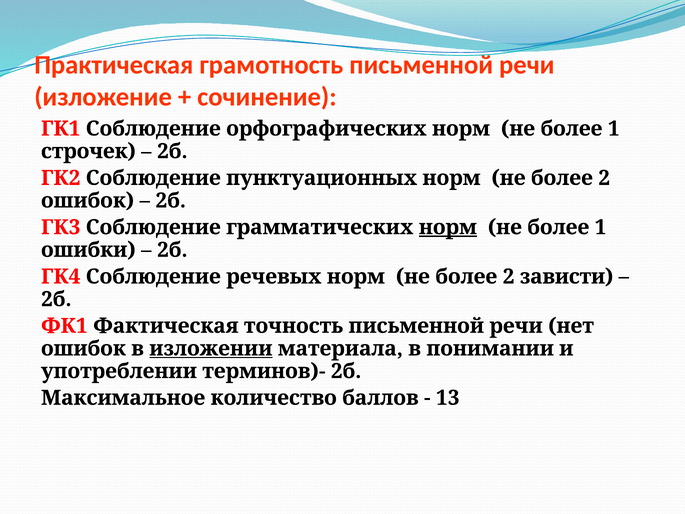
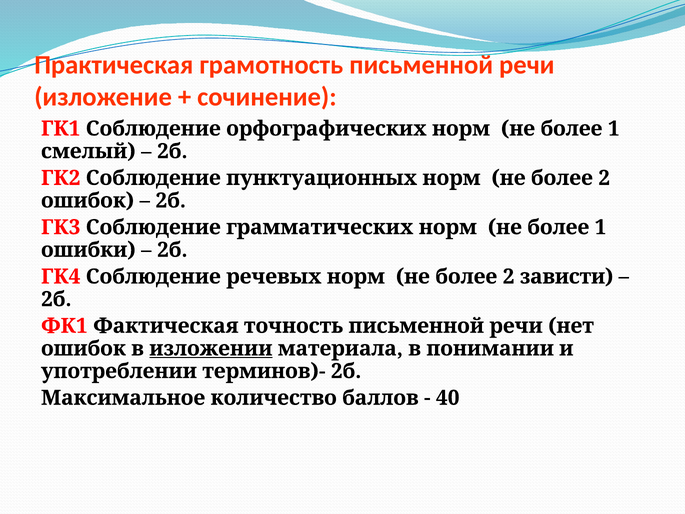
строчек: строчек -> смелый
норм at (448, 227) underline: present -> none
13: 13 -> 40
